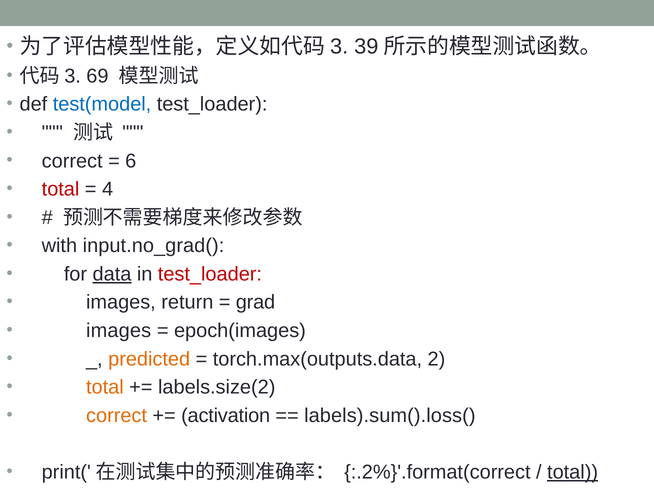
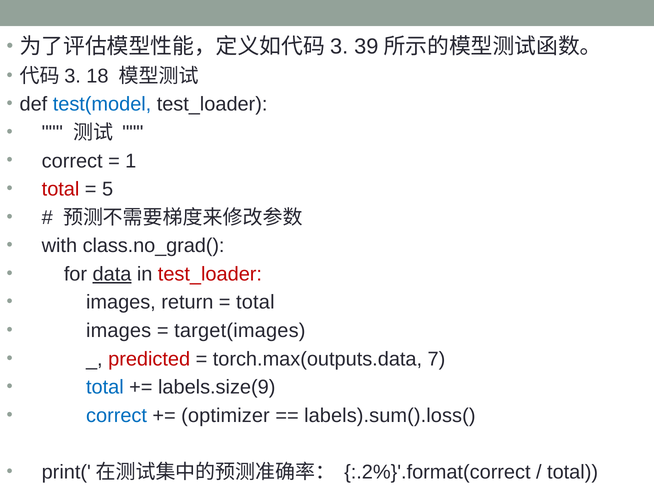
69: 69 -> 18
6: 6 -> 1
4: 4 -> 5
input.no_grad(: input.no_grad( -> class.no_grad(
grad at (256, 303): grad -> total
epoch(images: epoch(images -> target(images
predicted colour: orange -> red
2: 2 -> 7
total at (105, 388) colour: orange -> blue
labels.size(2: labels.size(2 -> labels.size(9
correct at (117, 416) colour: orange -> blue
activation: activation -> optimizer
total at (573, 473) underline: present -> none
